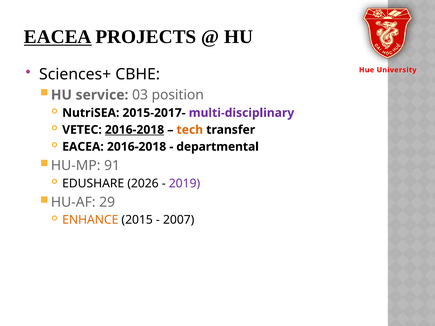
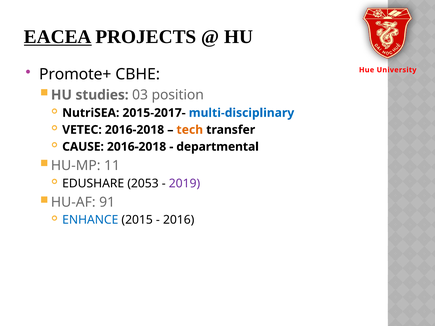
Sciences+: Sciences+ -> Promote+
service: service -> studies
multi-disciplinary colour: purple -> blue
2016-2018 at (135, 130) underline: present -> none
EACEA at (83, 147): EACEA -> CAUSE
91: 91 -> 11
2026: 2026 -> 2053
29: 29 -> 91
ENHANCE colour: orange -> blue
2007: 2007 -> 2016
